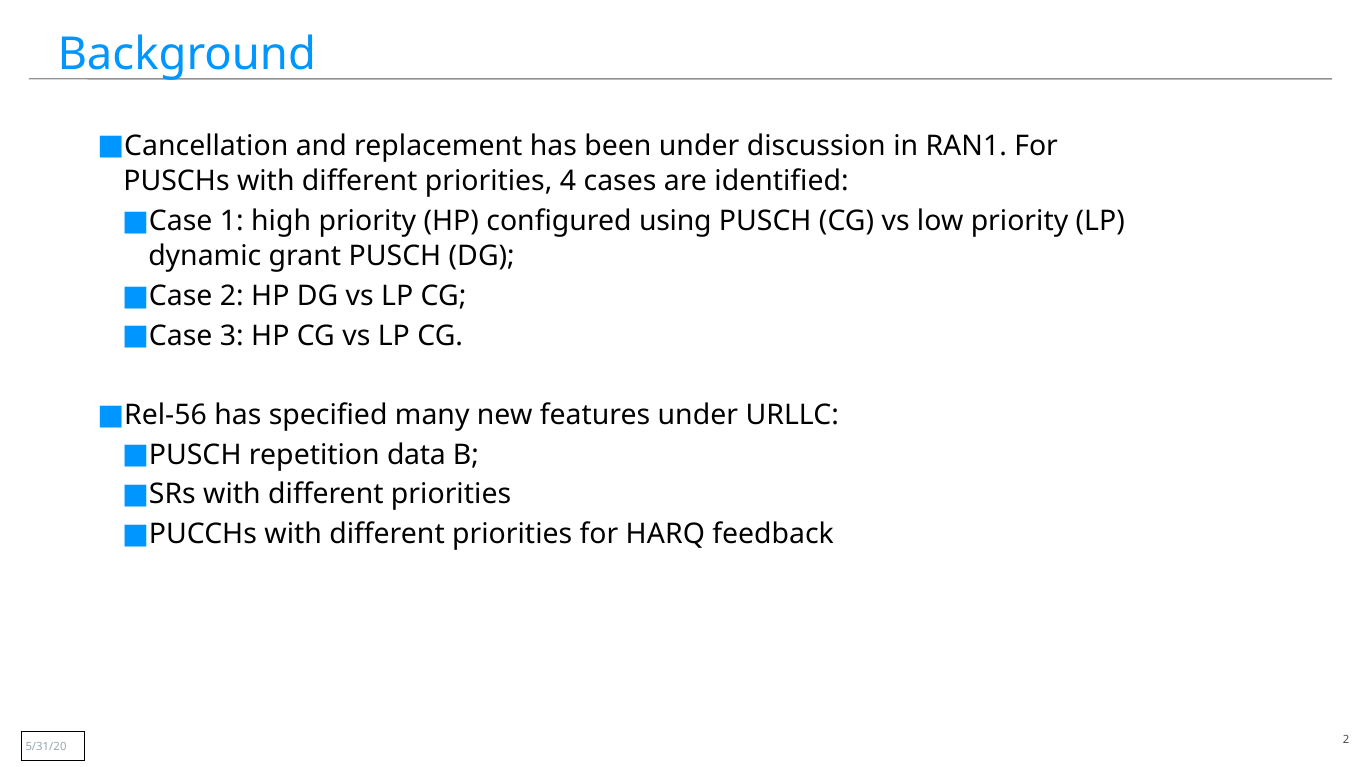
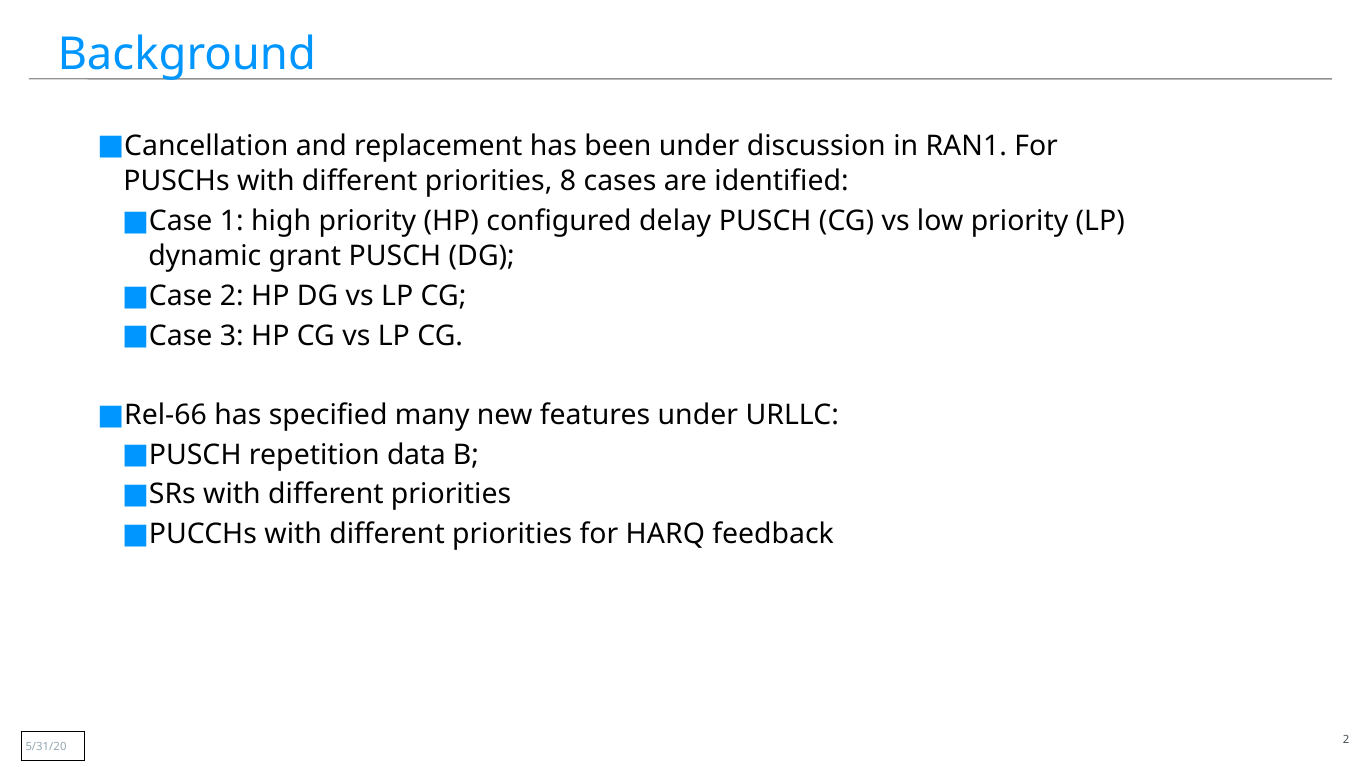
4: 4 -> 8
using: using -> delay
Rel-56: Rel-56 -> Rel-66
